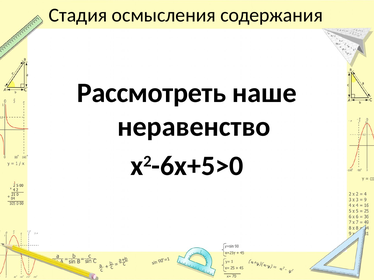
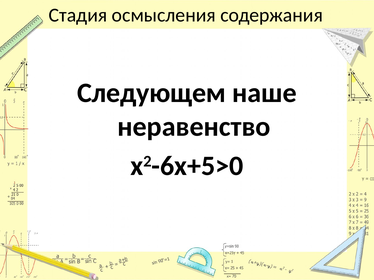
Рассмотреть: Рассмотреть -> Следующем
